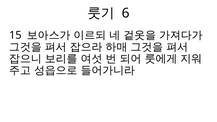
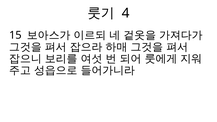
6: 6 -> 4
